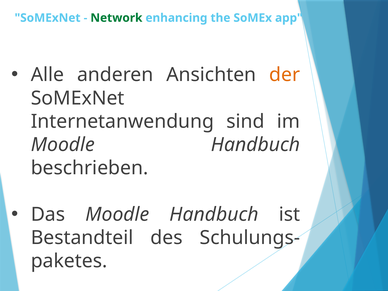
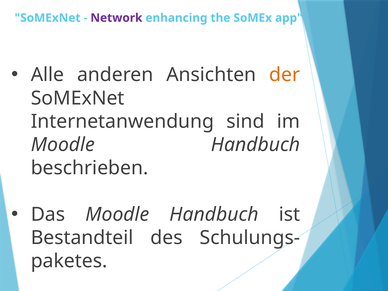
Network colour: green -> purple
